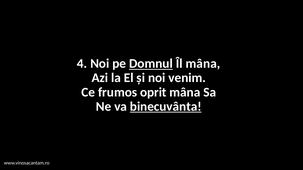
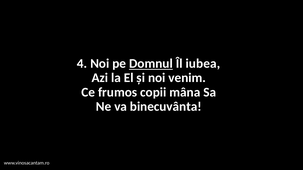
Îl mâna: mâna -> iubea
oprit: oprit -> copii
binecuvânta underline: present -> none
